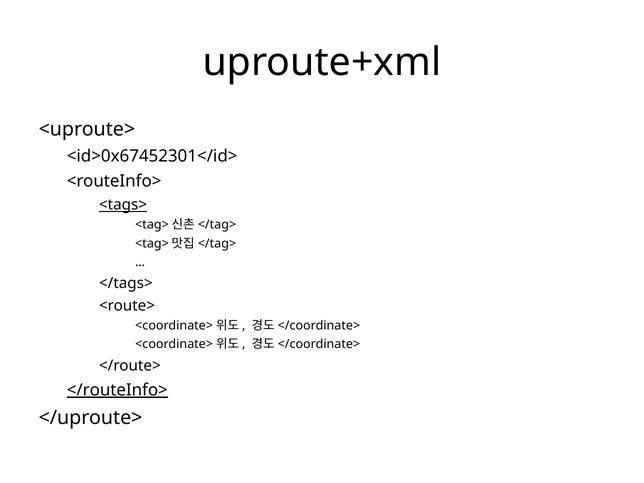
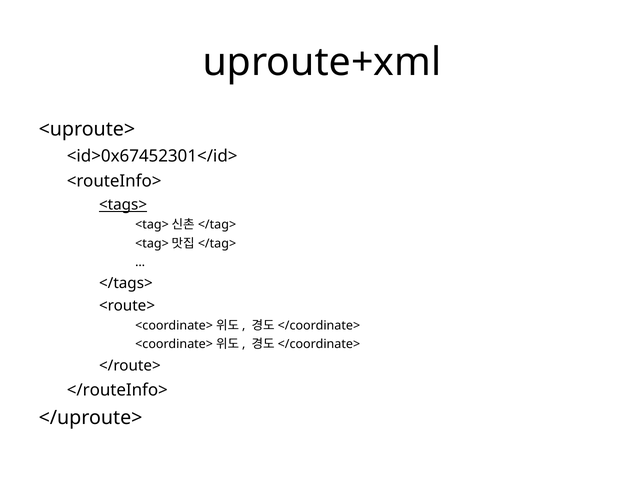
</routeInfo> underline: present -> none
